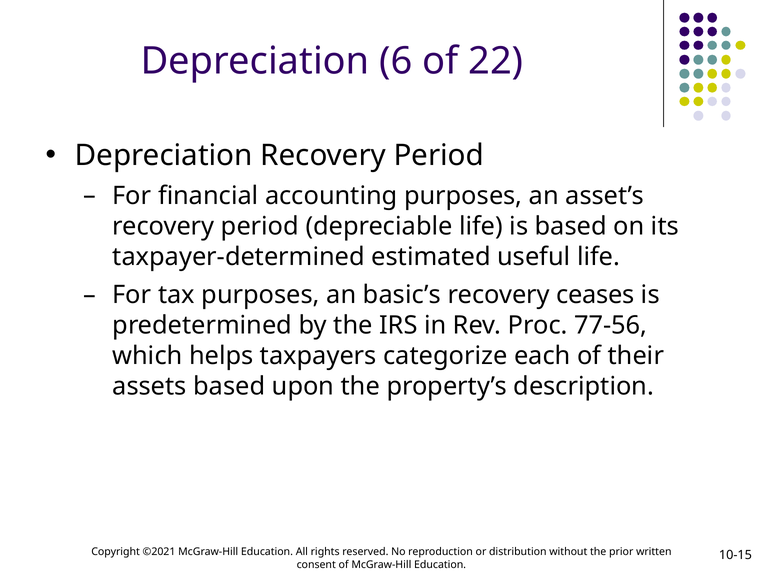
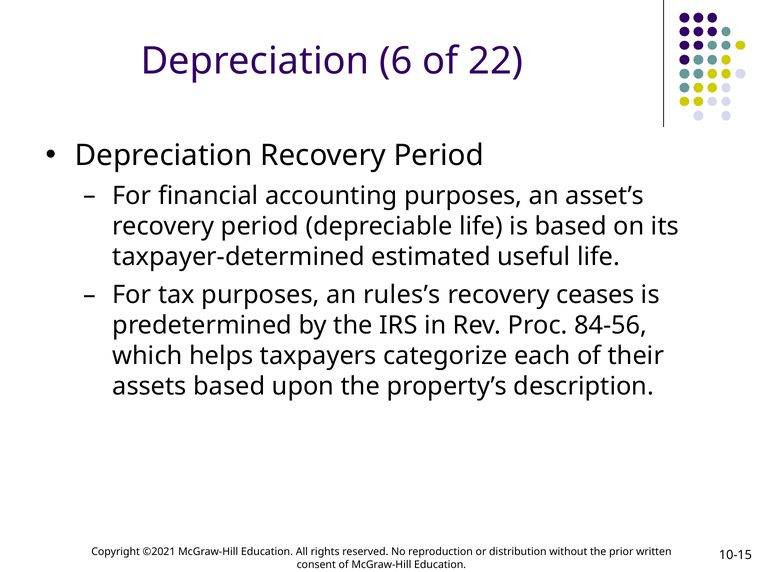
basic’s: basic’s -> rules’s
77-56: 77-56 -> 84-56
